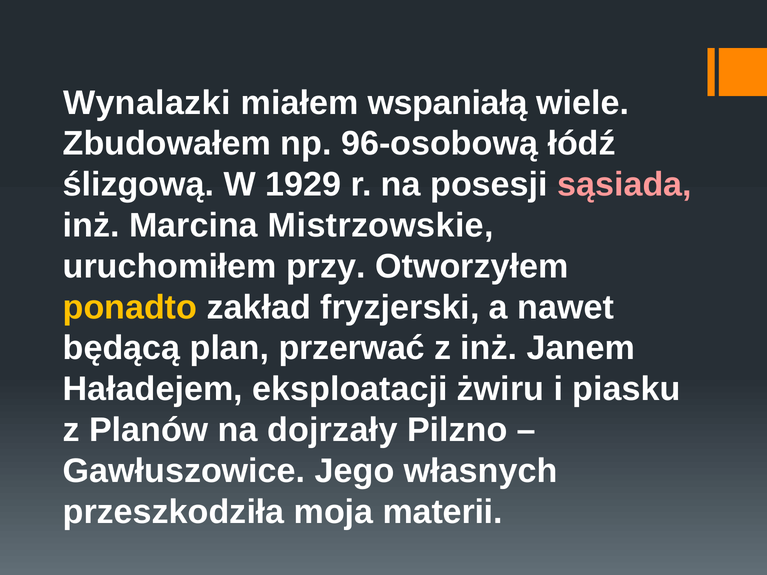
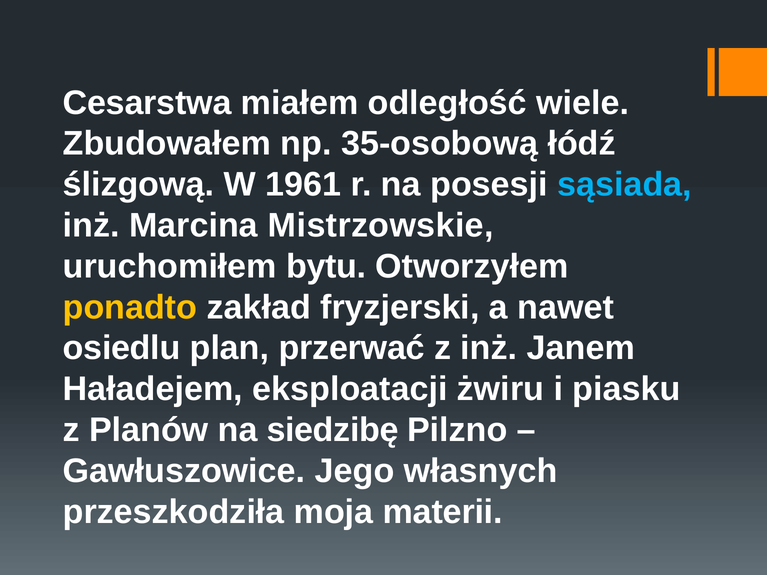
Wynalazki: Wynalazki -> Cesarstwa
wspaniałą: wspaniałą -> odległość
96-osobową: 96-osobową -> 35-osobową
1929: 1929 -> 1961
sąsiada colour: pink -> light blue
przy: przy -> bytu
będącą: będącą -> osiedlu
dojrzały: dojrzały -> siedzibę
